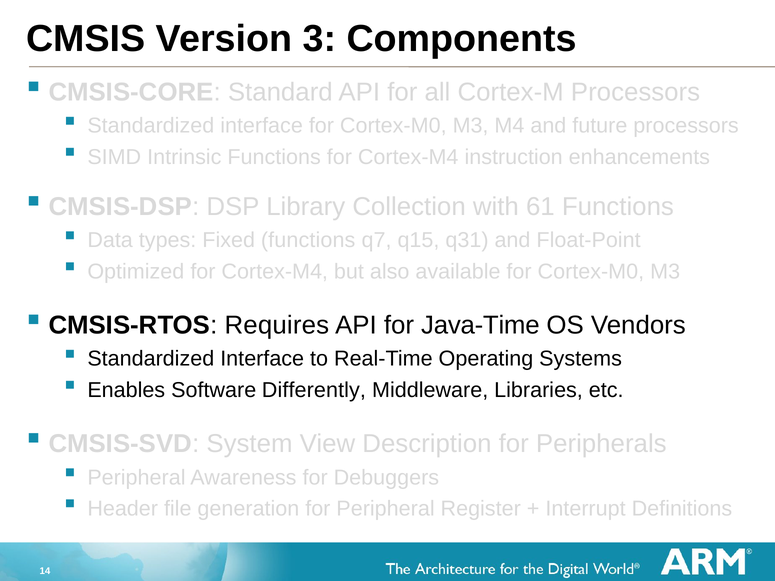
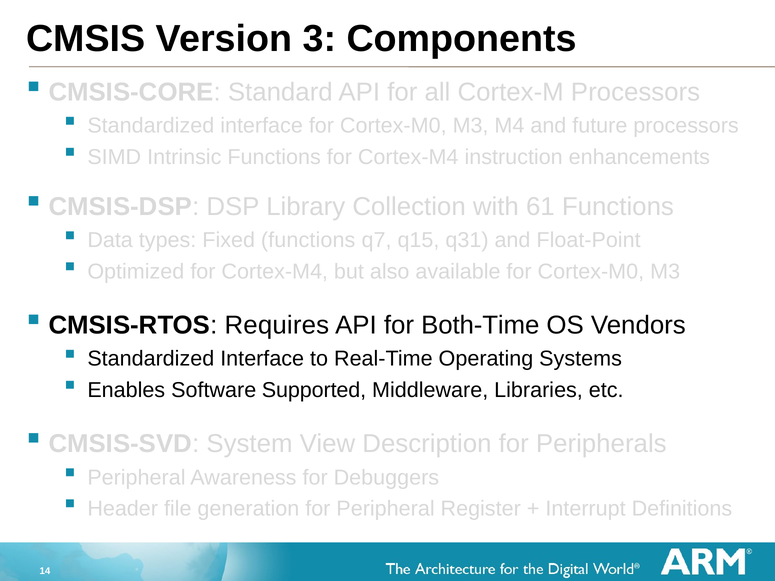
Java-Time: Java-Time -> Both-Time
Differently: Differently -> Supported
